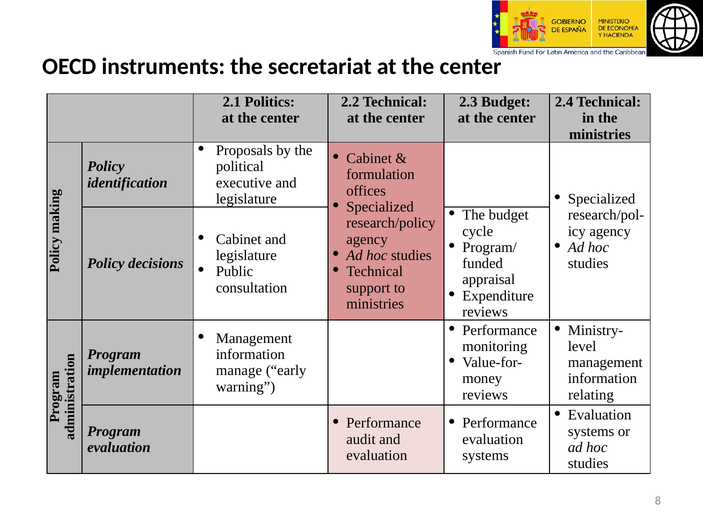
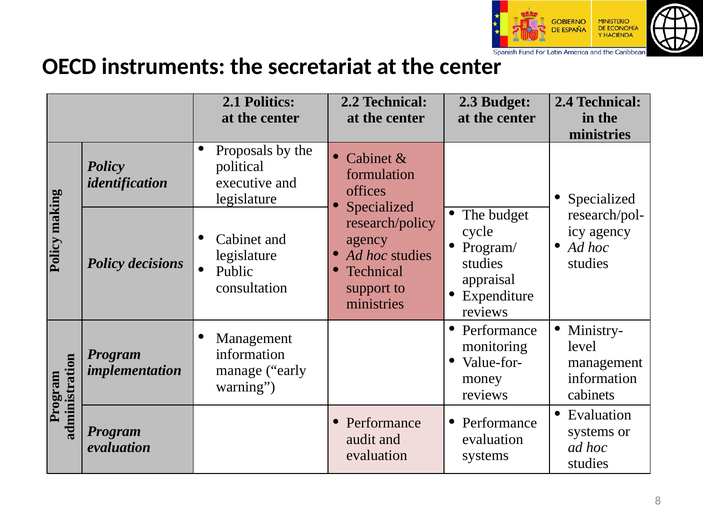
funded at (483, 264): funded -> studies
relating: relating -> cabinets
